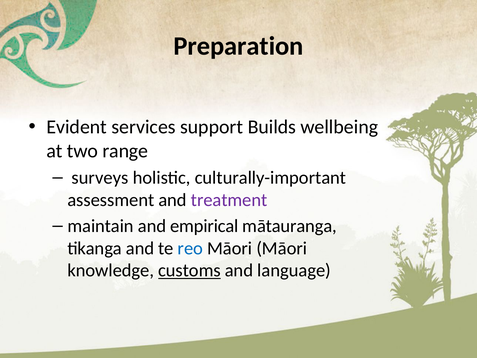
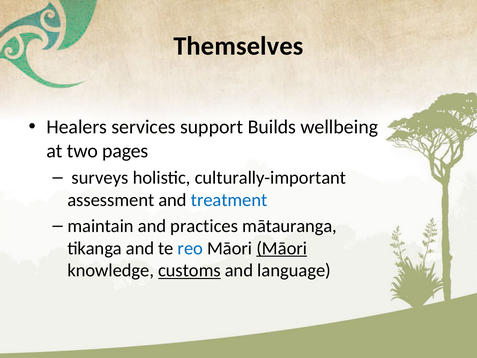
Preparation: Preparation -> Themselves
Evident: Evident -> Healers
range: range -> pages
treatment colour: purple -> blue
empirical: empirical -> practices
Māori at (282, 248) underline: none -> present
